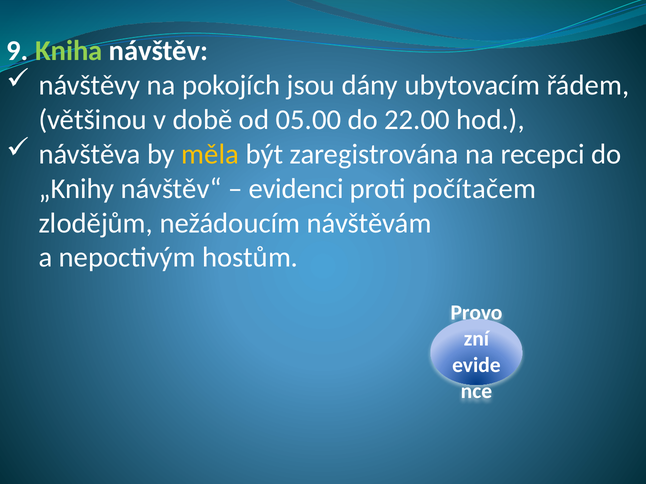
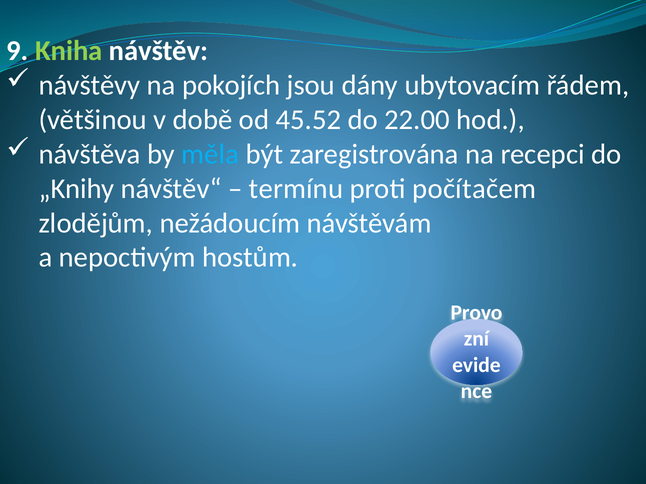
05.00: 05.00 -> 45.52
měla colour: yellow -> light blue
evidenci: evidenci -> termínu
